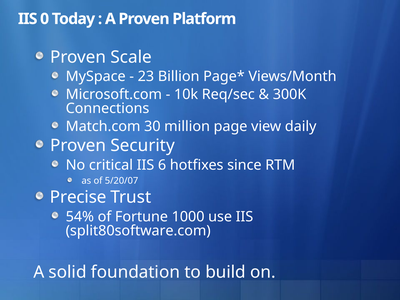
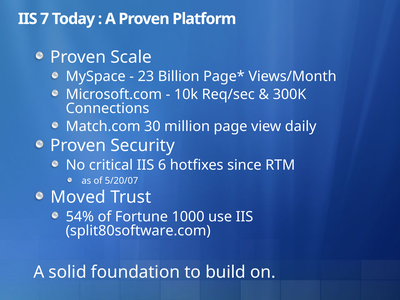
0: 0 -> 7
Precise: Precise -> Moved
